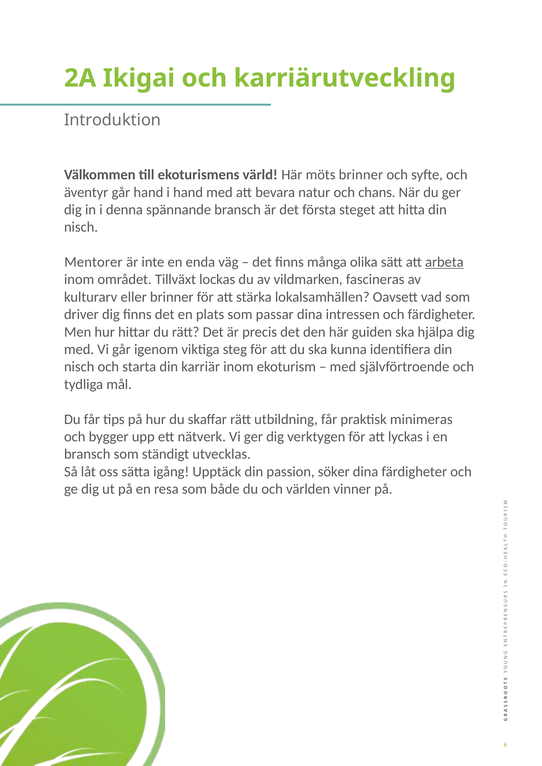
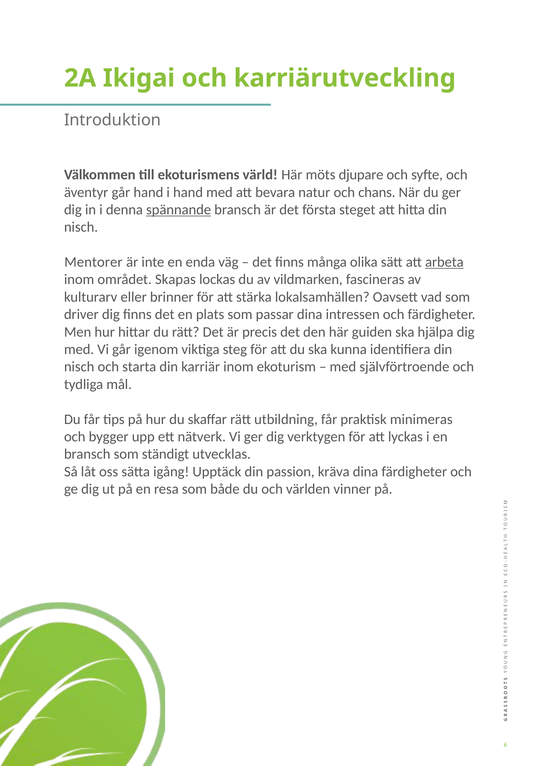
möts brinner: brinner -> djupare
spännande underline: none -> present
Tillväxt: Tillväxt -> Skapas
söker: söker -> kräva
